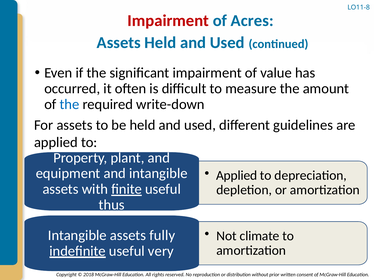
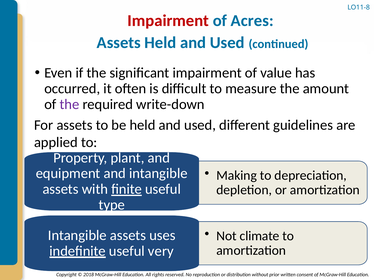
the at (69, 104) colour: blue -> purple
Applied at (237, 176): Applied -> Making
thus: thus -> type
fully: fully -> uses
